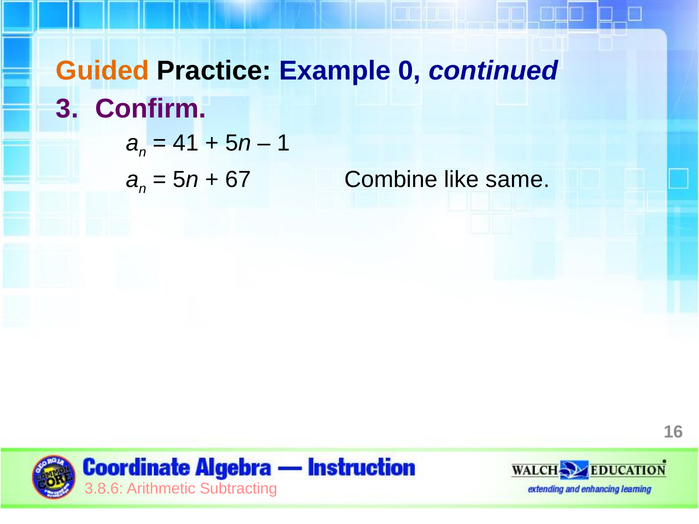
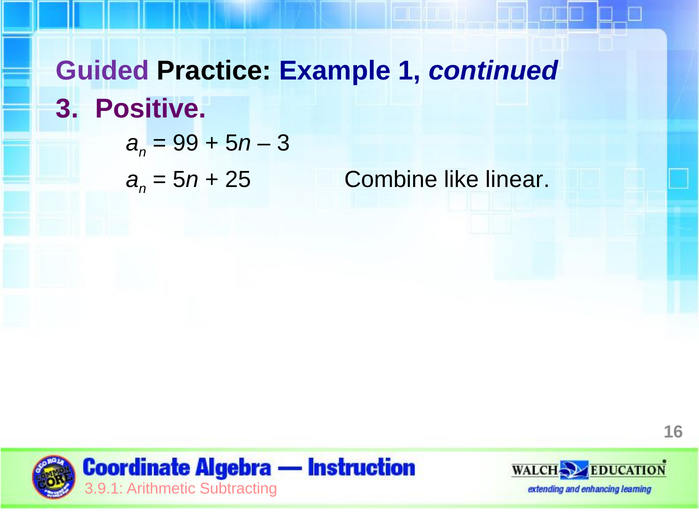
Guided colour: orange -> purple
0: 0 -> 1
Confirm: Confirm -> Positive
41: 41 -> 99
1 at (283, 143): 1 -> 3
67: 67 -> 25
same: same -> linear
3.8.6: 3.8.6 -> 3.9.1
